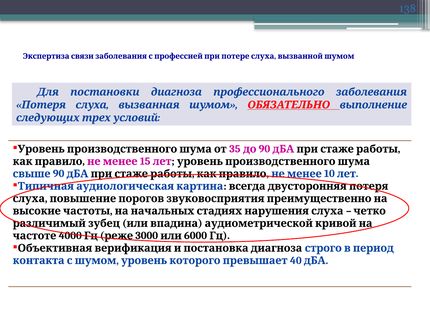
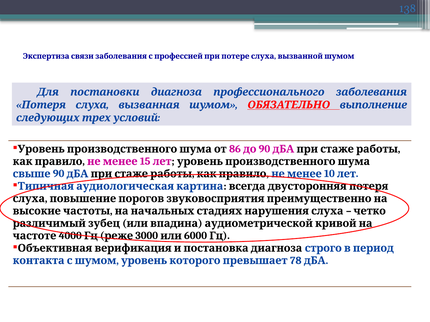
35: 35 -> 86
40: 40 -> 78
